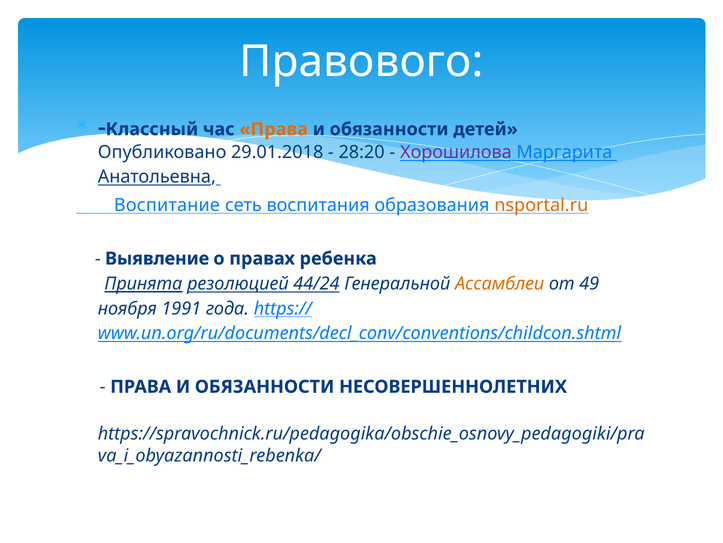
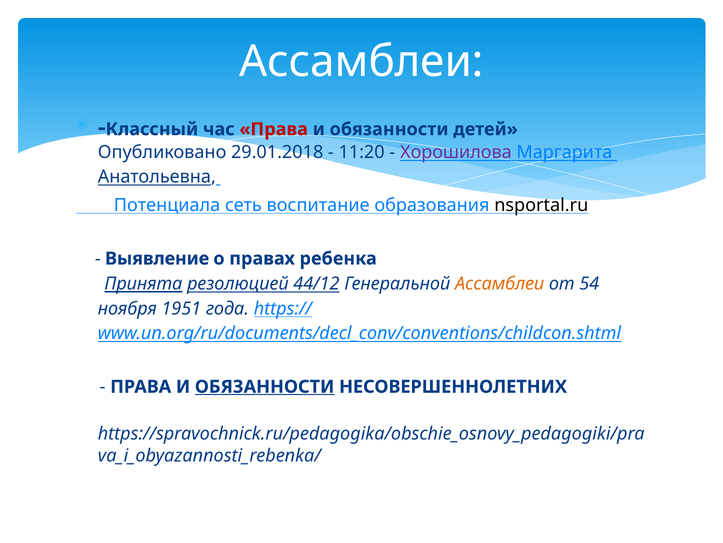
Правового at (361, 62): Правового -> Ассамблеи
Права at (274, 129) colour: orange -> red
28:20: 28:20 -> 11:20
Воспитание: Воспитание -> Потенциала
воспитания: воспитания -> воспитание
nsportal.ru colour: orange -> black
44/24: 44/24 -> 44/12
49: 49 -> 54
1991: 1991 -> 1951
ОБЯЗАННОСТИ at (265, 386) underline: none -> present
